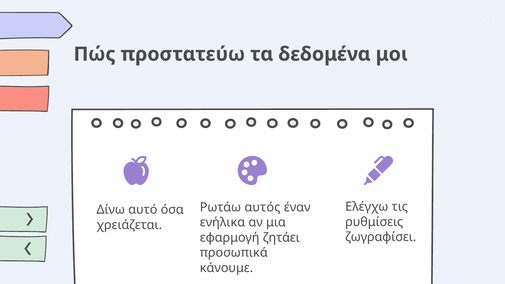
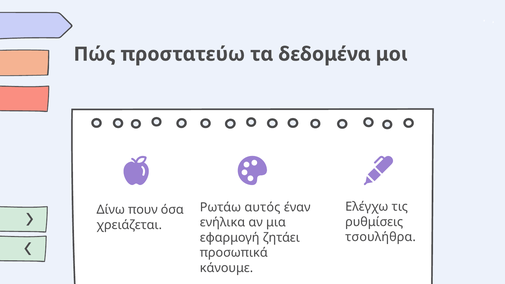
αυτό: αυτό -> πουν
ζωγραφίσει: ζωγραφίσει -> τσουλήθρα
